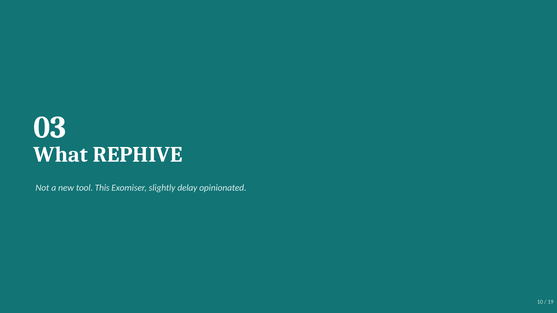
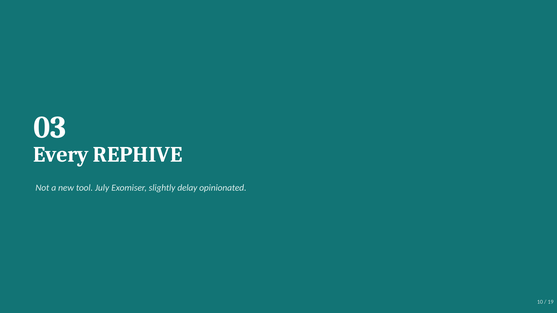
What: What -> Every
This: This -> July
